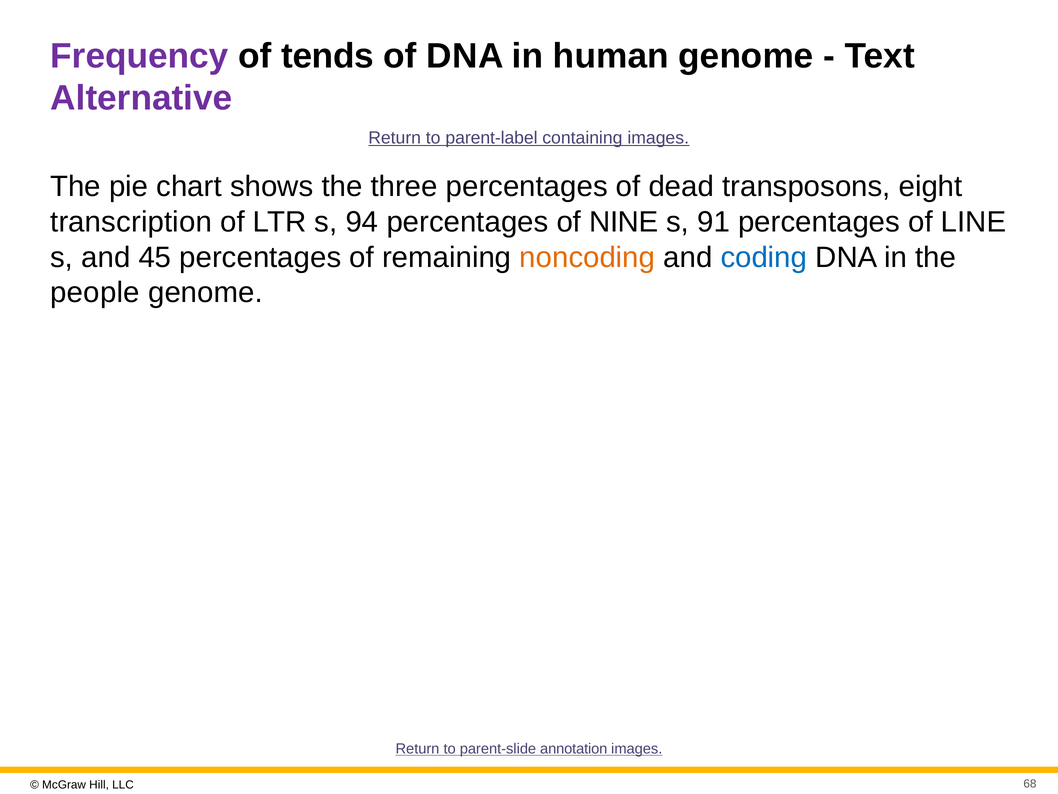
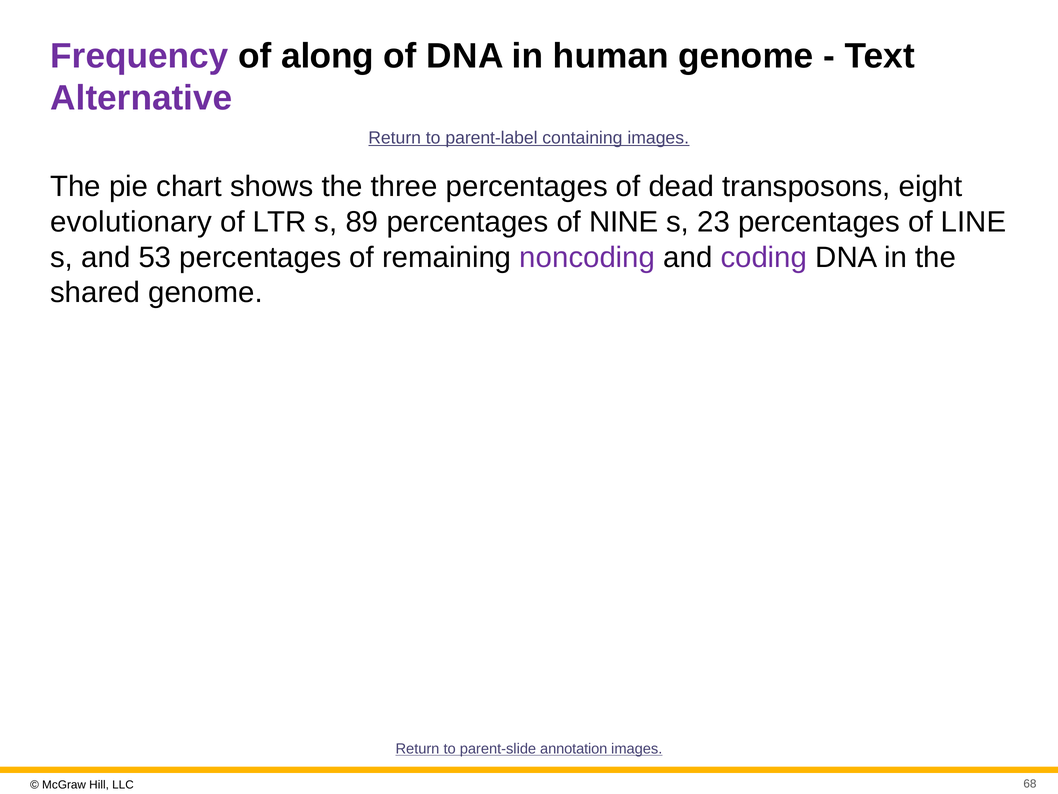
tends: tends -> along
transcription: transcription -> evolutionary
94: 94 -> 89
91: 91 -> 23
45: 45 -> 53
noncoding colour: orange -> purple
coding colour: blue -> purple
people: people -> shared
